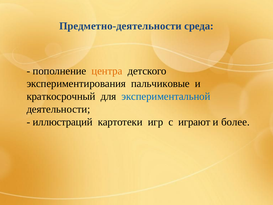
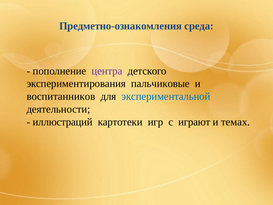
Предметно-деятельности: Предметно-деятельности -> Предметно-ознакомления
центра colour: orange -> purple
краткосрочный: краткосрочный -> воспитанников
более: более -> темах
